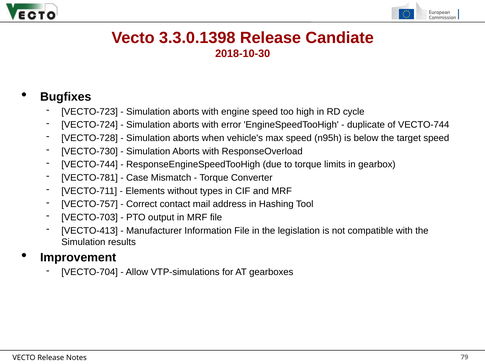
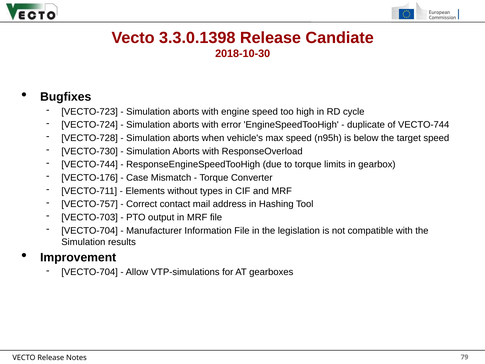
VECTO-781: VECTO-781 -> VECTO-176
VECTO-413 at (90, 230): VECTO-413 -> VECTO-704
